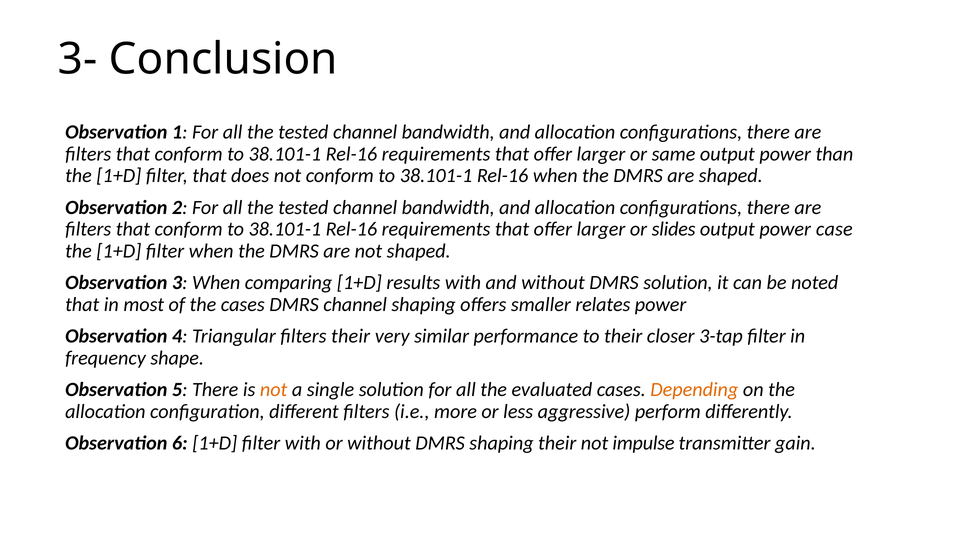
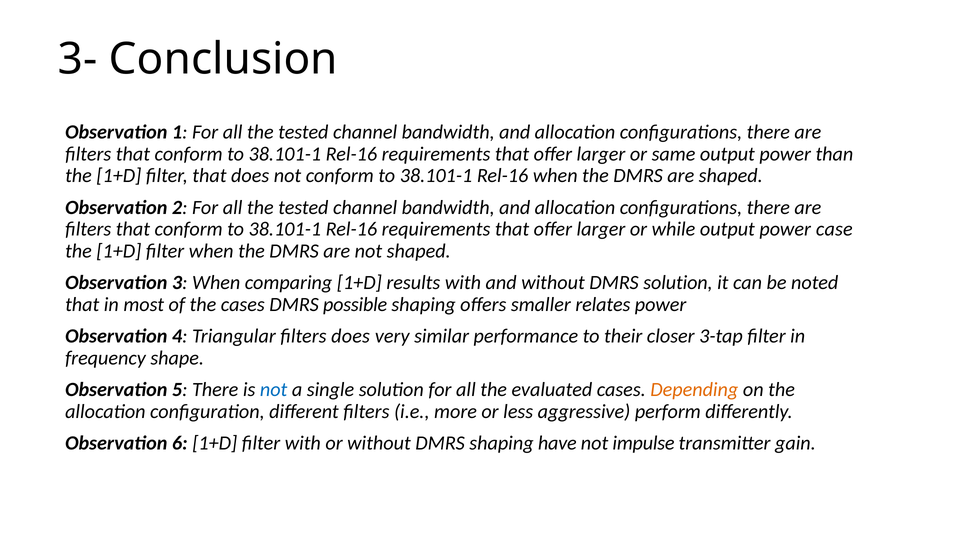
slides: slides -> while
DMRS channel: channel -> possible
filters their: their -> does
not at (274, 390) colour: orange -> blue
shaping their: their -> have
